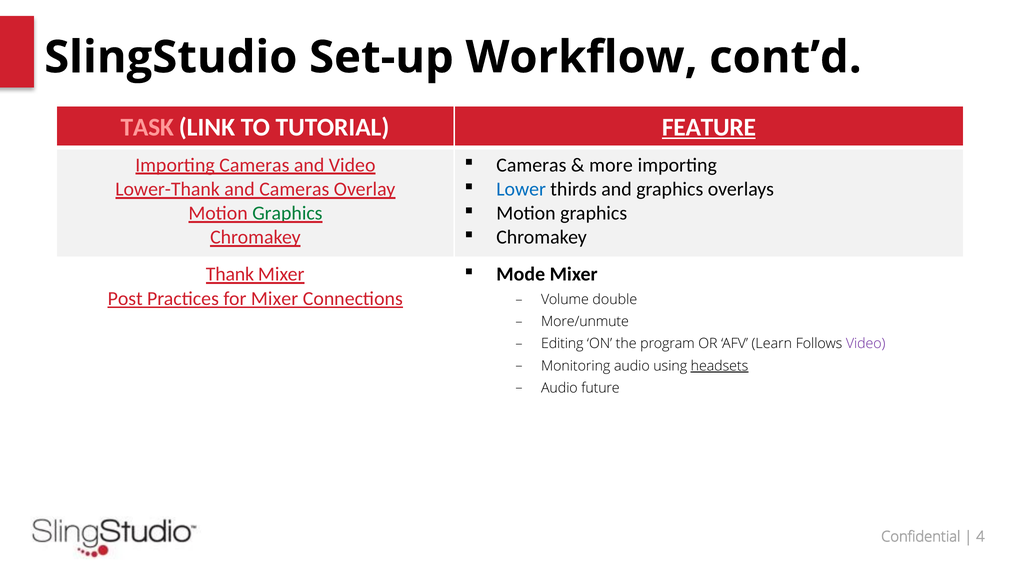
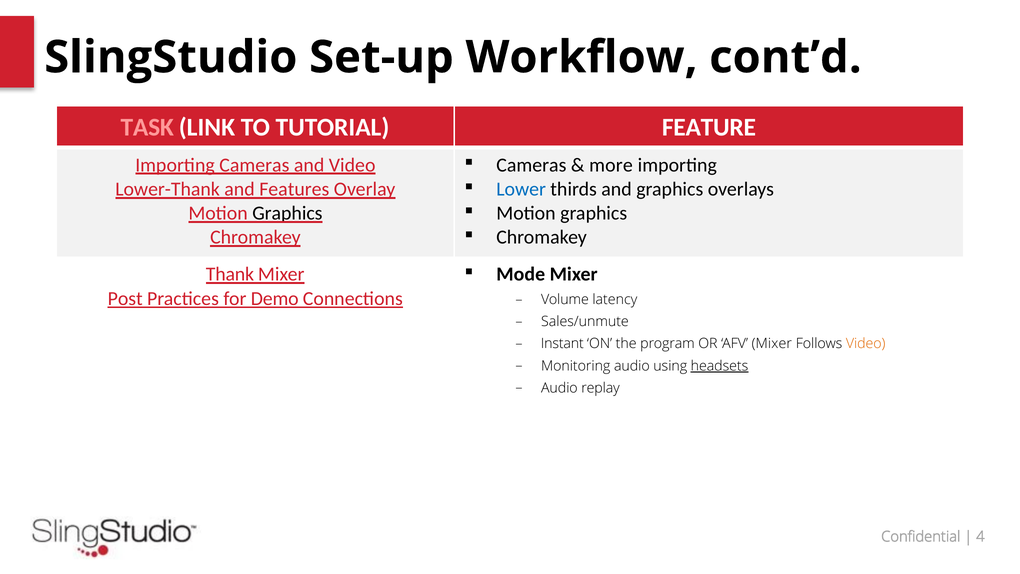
FEATURE underline: present -> none
and Cameras: Cameras -> Features
Graphics at (287, 213) colour: green -> black
for Mixer: Mixer -> Demo
double: double -> latency
More/unmute: More/unmute -> Sales/unmute
Editing: Editing -> Instant
AFV Learn: Learn -> Mixer
Video at (866, 344) colour: purple -> orange
future: future -> replay
